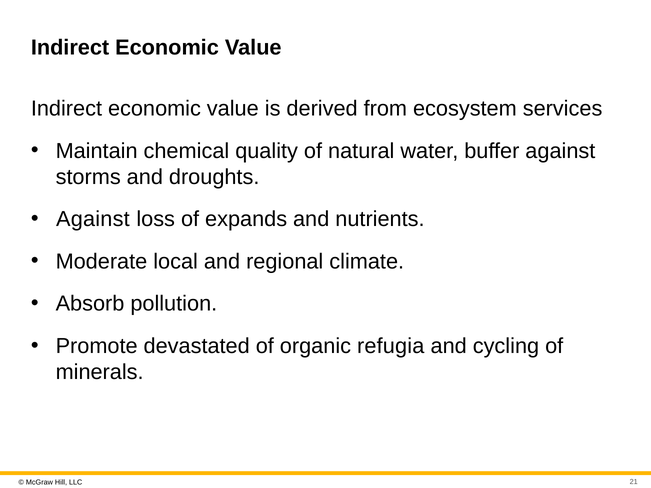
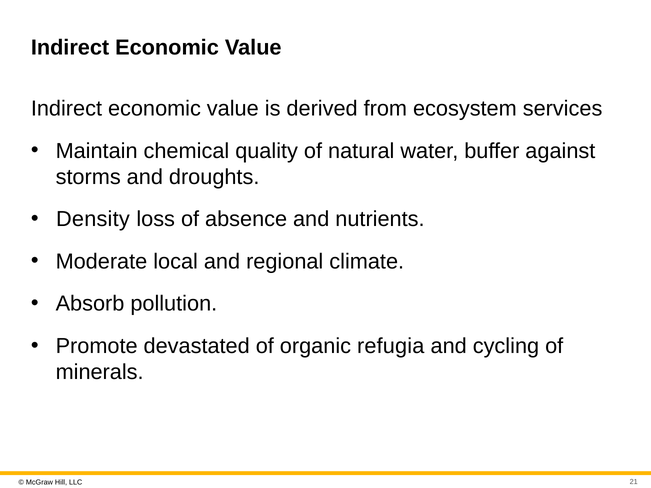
Against at (93, 219): Against -> Density
expands: expands -> absence
